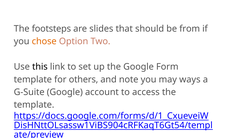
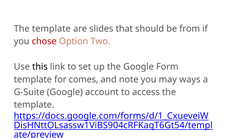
footsteps at (51, 29): footsteps -> template
chose colour: orange -> red
others: others -> comes
